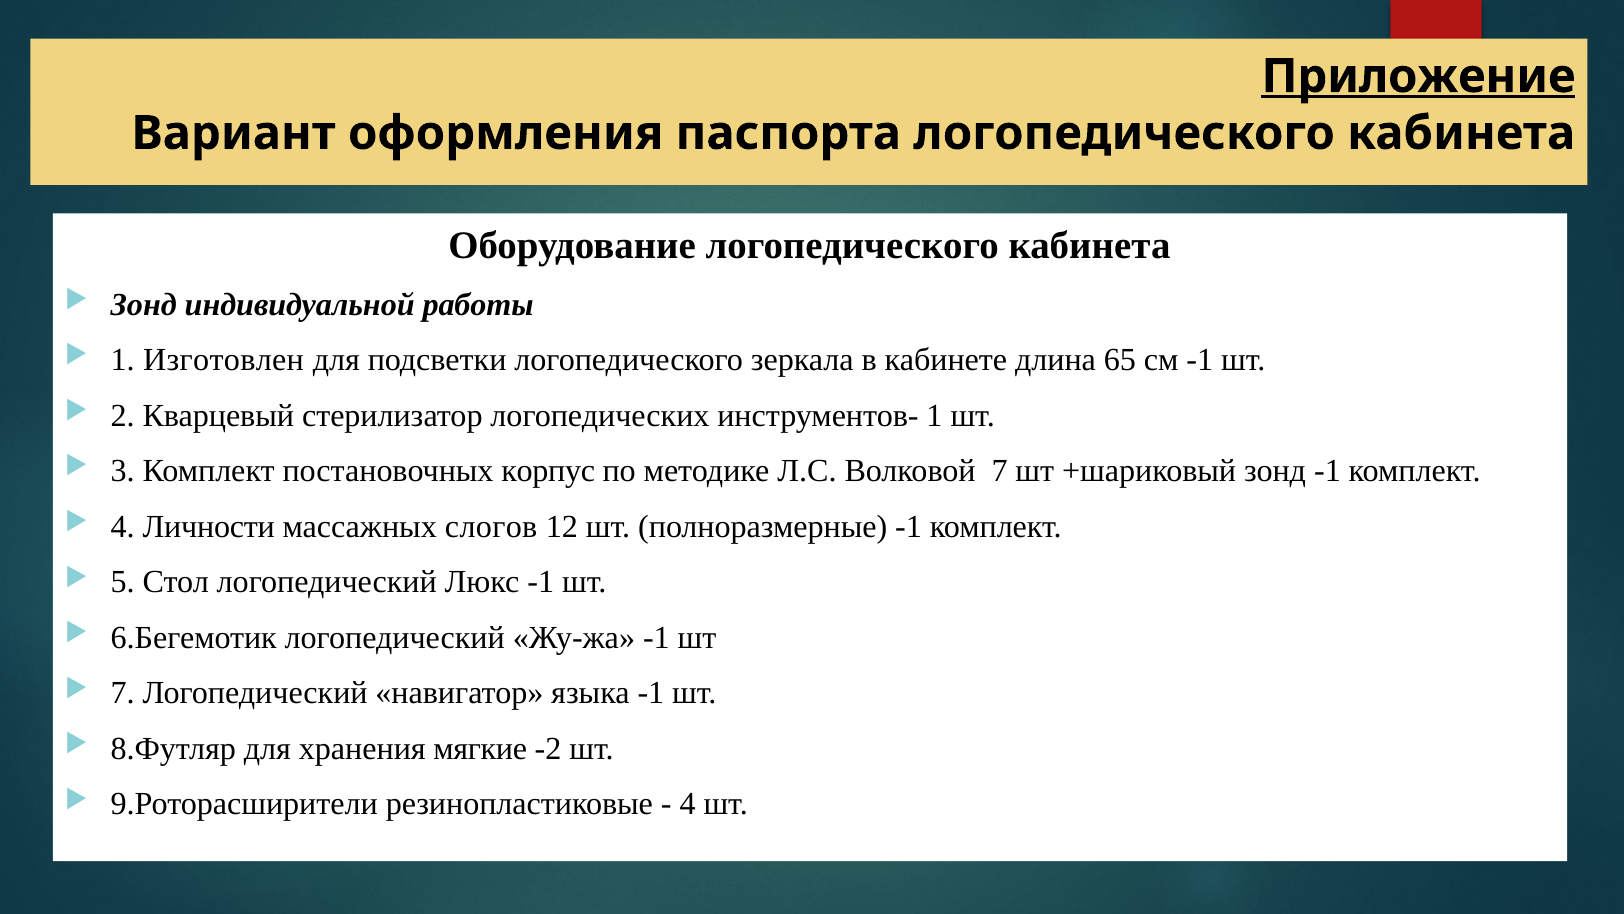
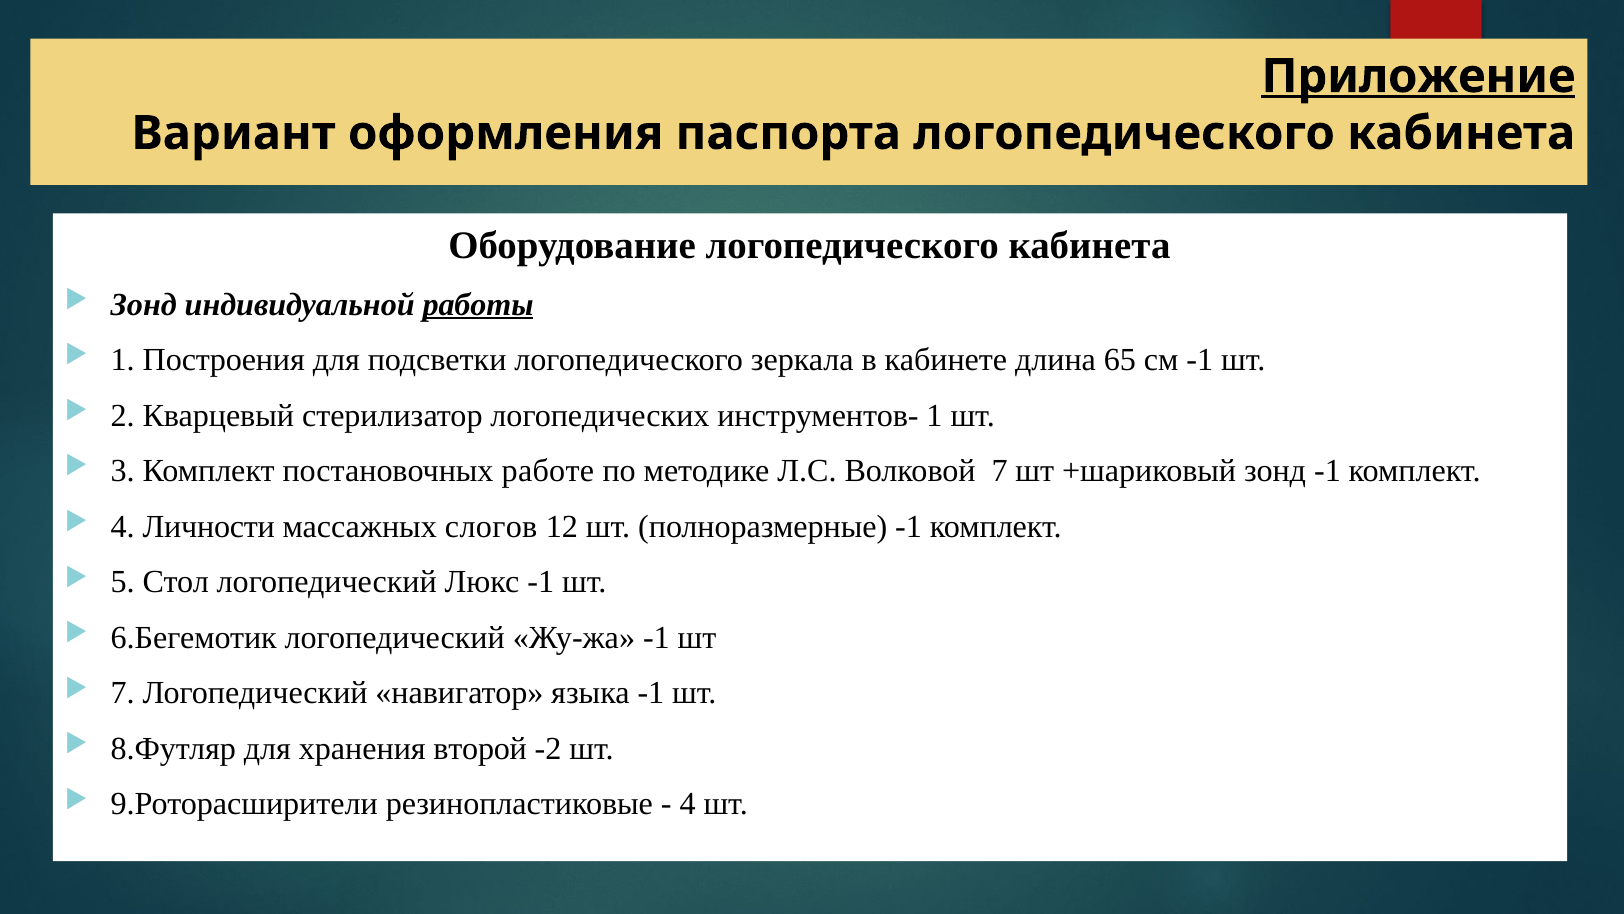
работы underline: none -> present
Изготовлен: Изготовлен -> Построения
корпус: корпус -> работе
мягкие: мягкие -> второй
